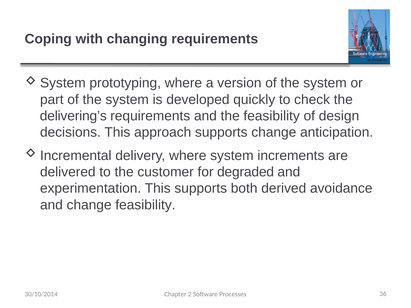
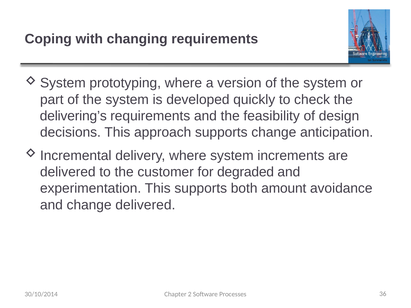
derived: derived -> amount
change feasibility: feasibility -> delivered
